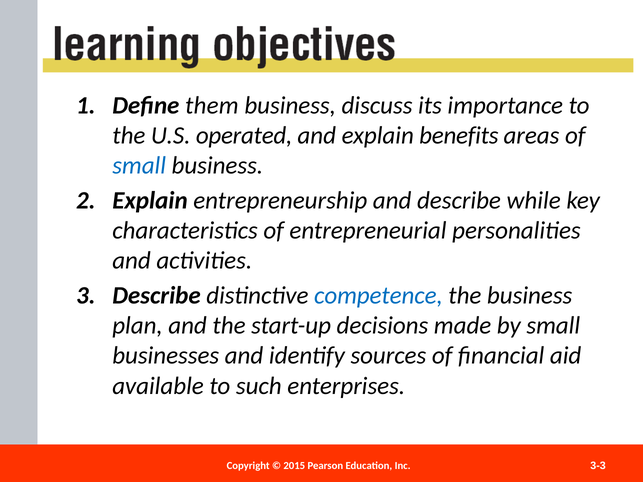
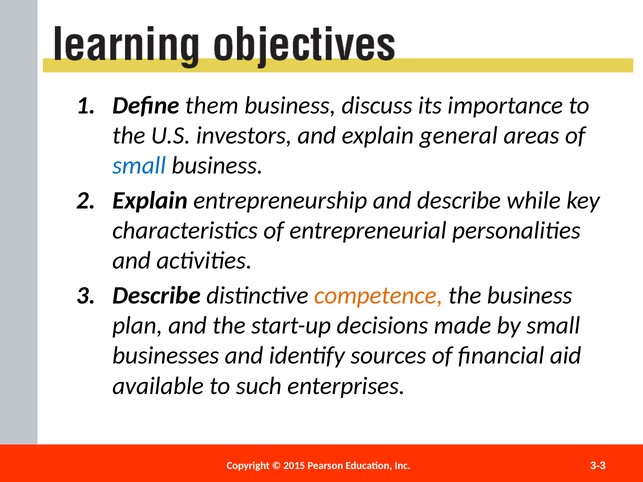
operated: operated -> investors
benefits: benefits -> general
competence colour: blue -> orange
